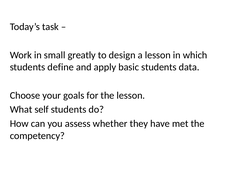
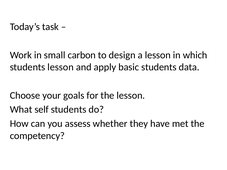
greatly: greatly -> carbon
students define: define -> lesson
